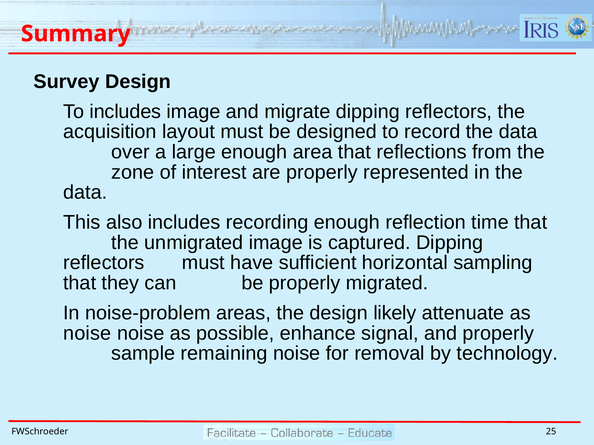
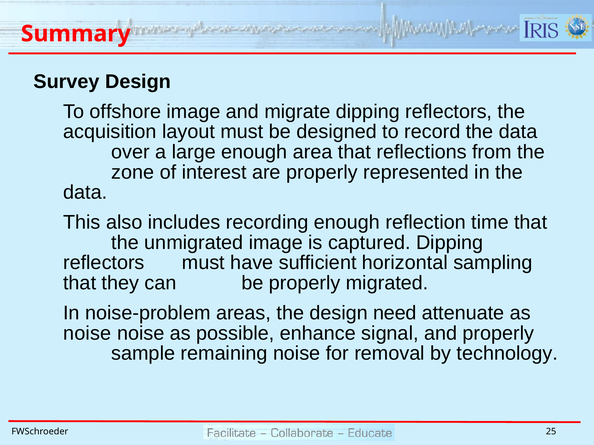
To includes: includes -> offshore
likely: likely -> need
